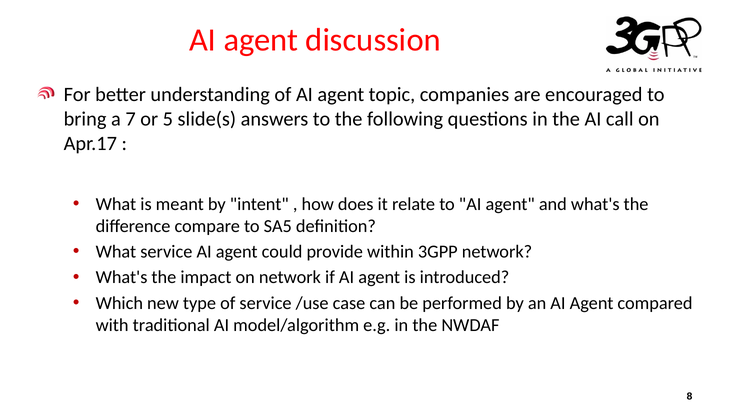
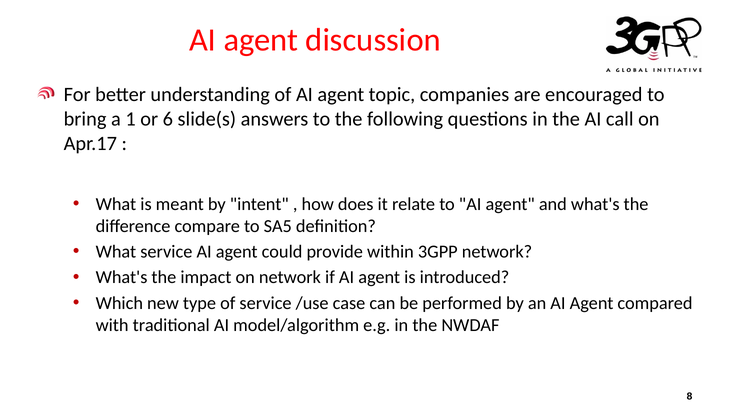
7: 7 -> 1
5: 5 -> 6
